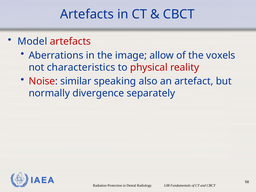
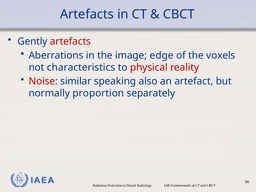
Model: Model -> Gently
allow: allow -> edge
divergence: divergence -> proportion
